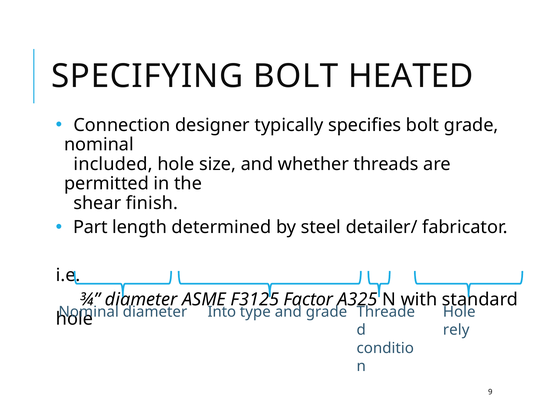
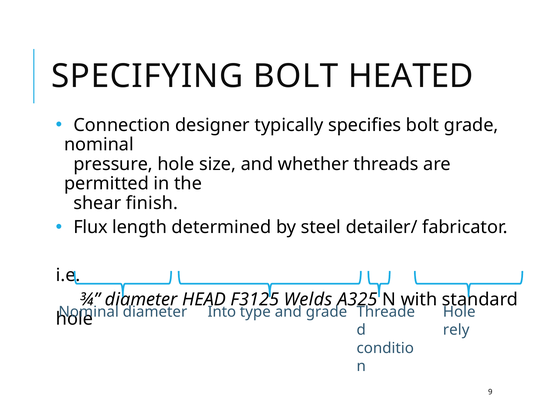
included: included -> pressure
Part: Part -> Flux
ASME: ASME -> HEAD
Factor: Factor -> Welds
